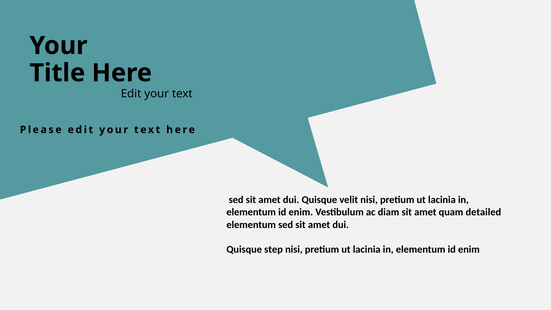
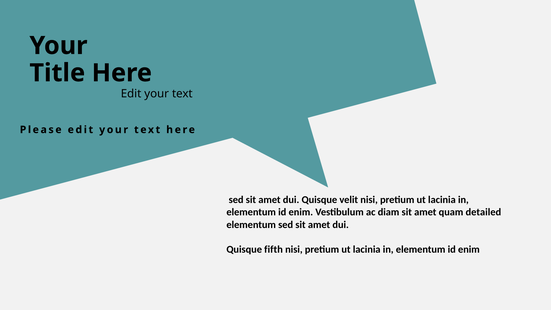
step: step -> fifth
